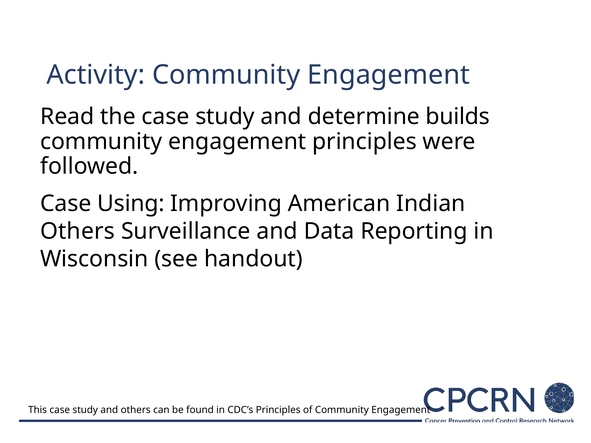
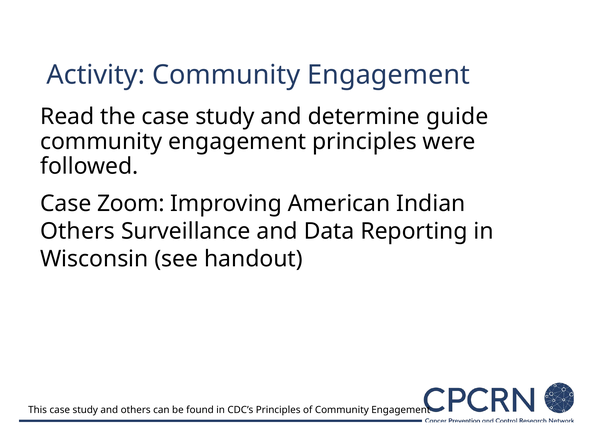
builds: builds -> guide
Using: Using -> Zoom
